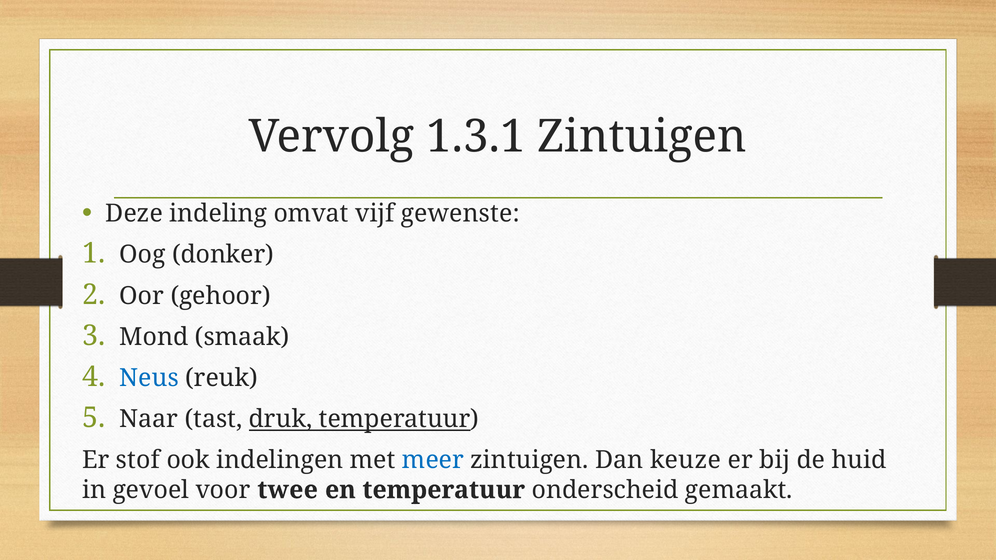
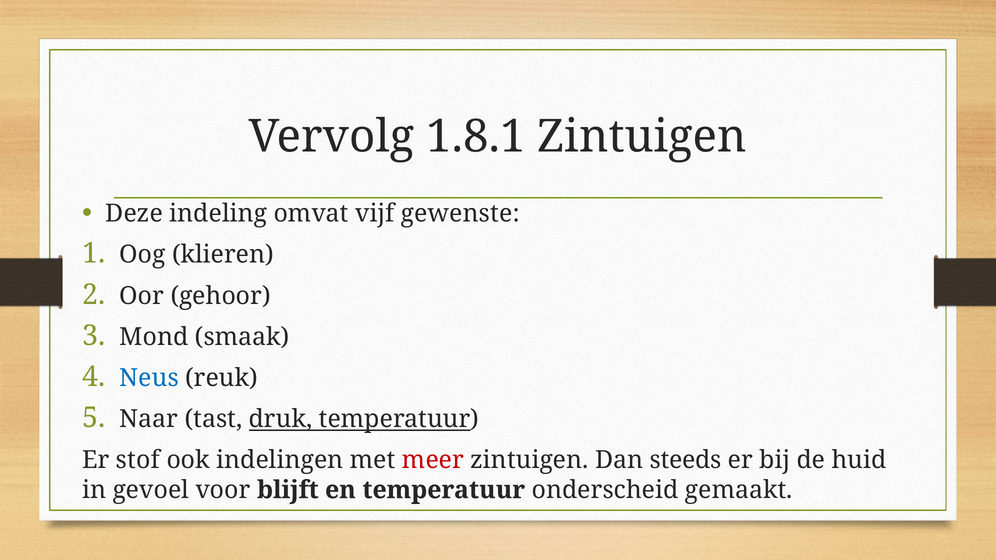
1.3.1: 1.3.1 -> 1.8.1
donker: donker -> klieren
meer colour: blue -> red
keuze: keuze -> steeds
twee: twee -> blijft
